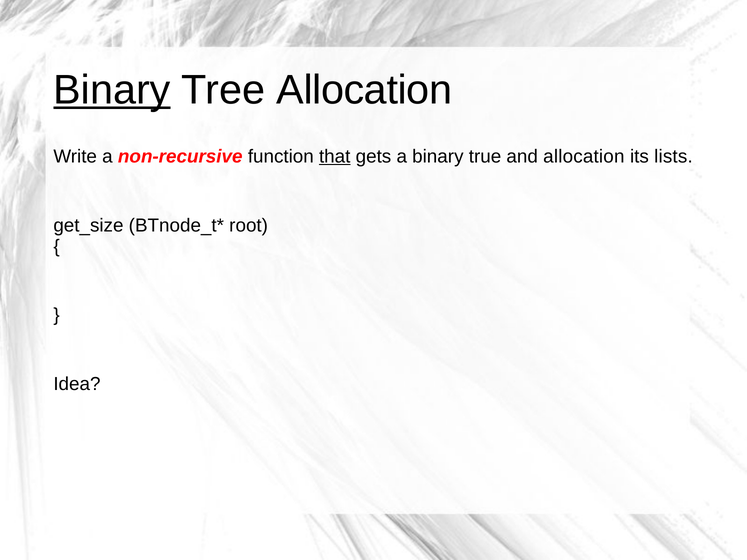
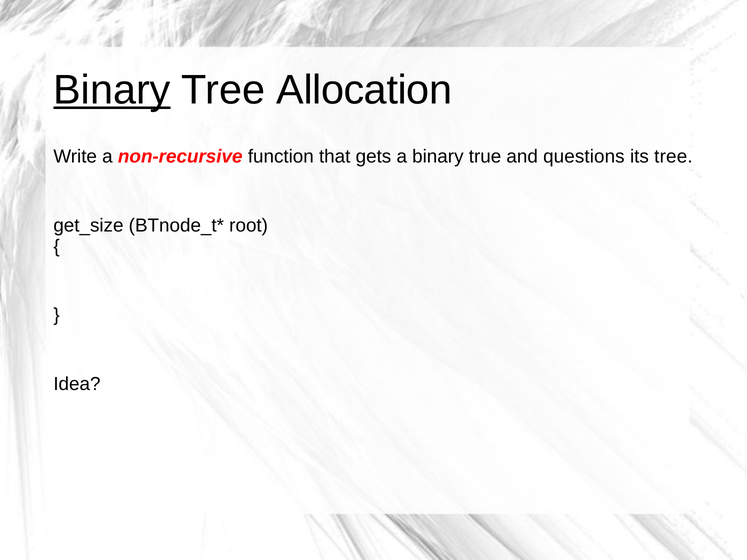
that underline: present -> none
and allocation: allocation -> questions
its lists: lists -> tree
